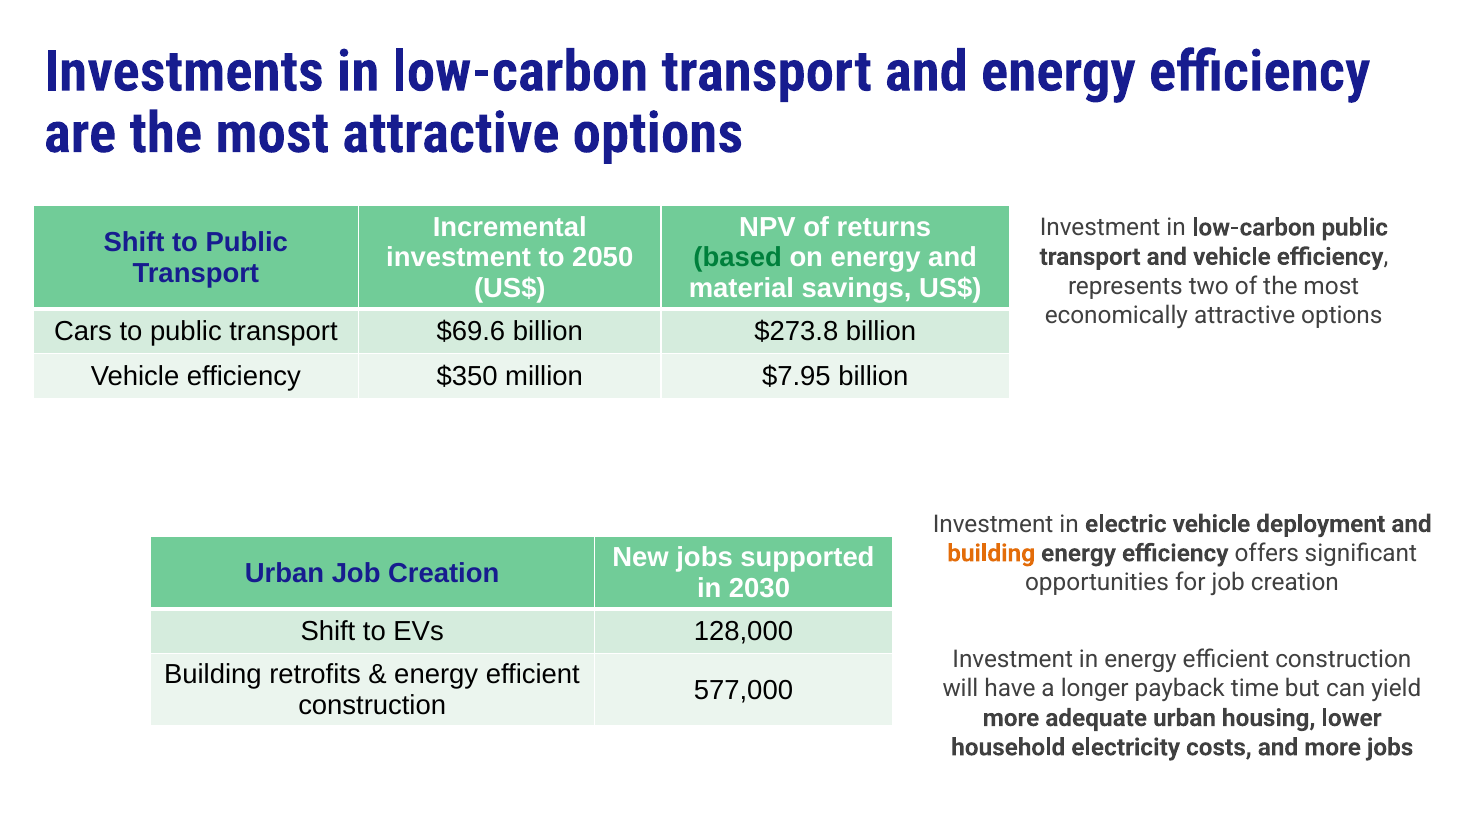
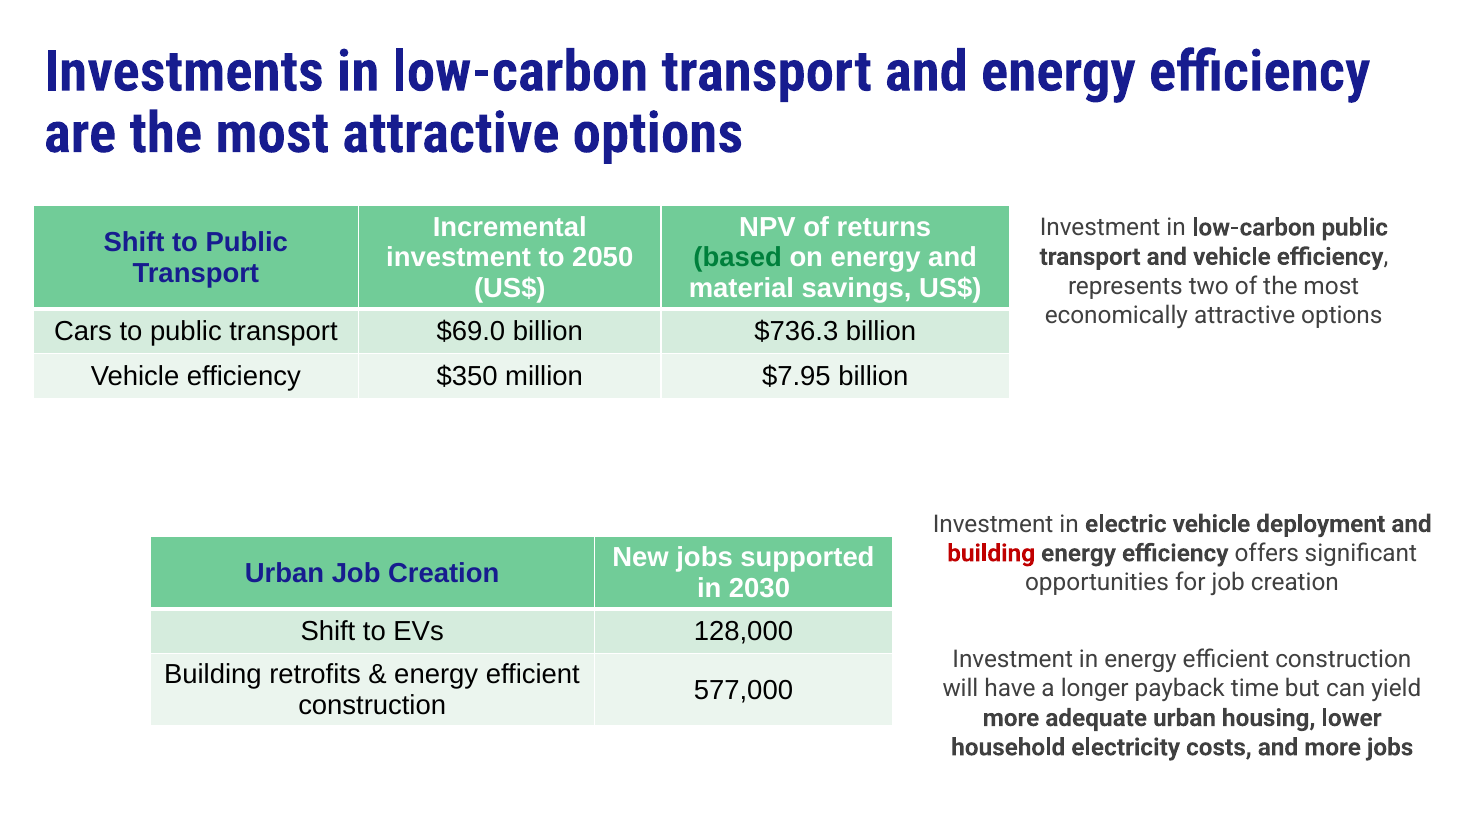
$69.6: $69.6 -> $69.0
$273.8: $273.8 -> $736.3
building at (991, 553) colour: orange -> red
